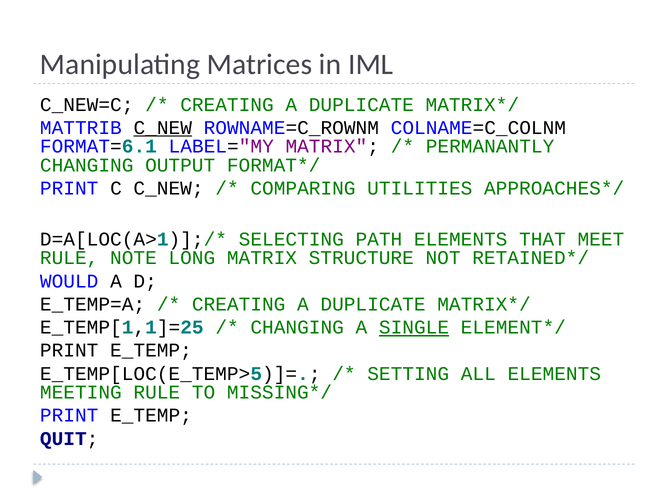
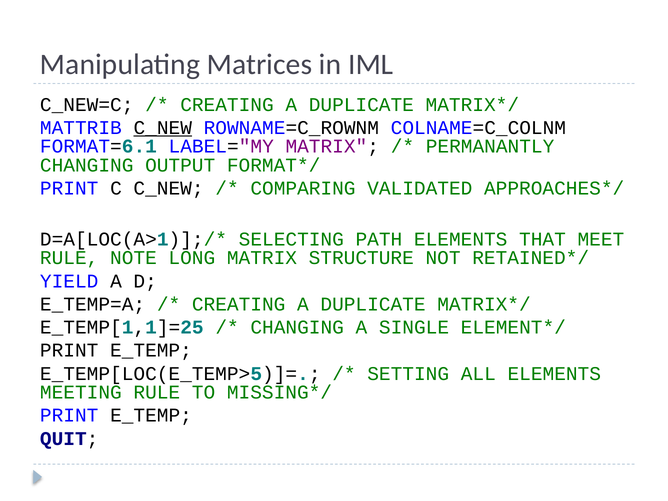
UTILITIES: UTILITIES -> VALIDATED
WOULD: WOULD -> YIELD
SINGLE underline: present -> none
